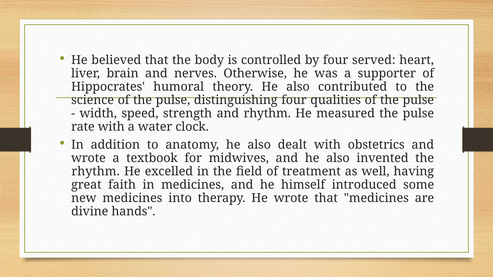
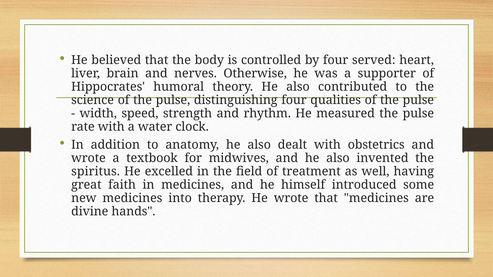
rhythm at (96, 172): rhythm -> spiritus
